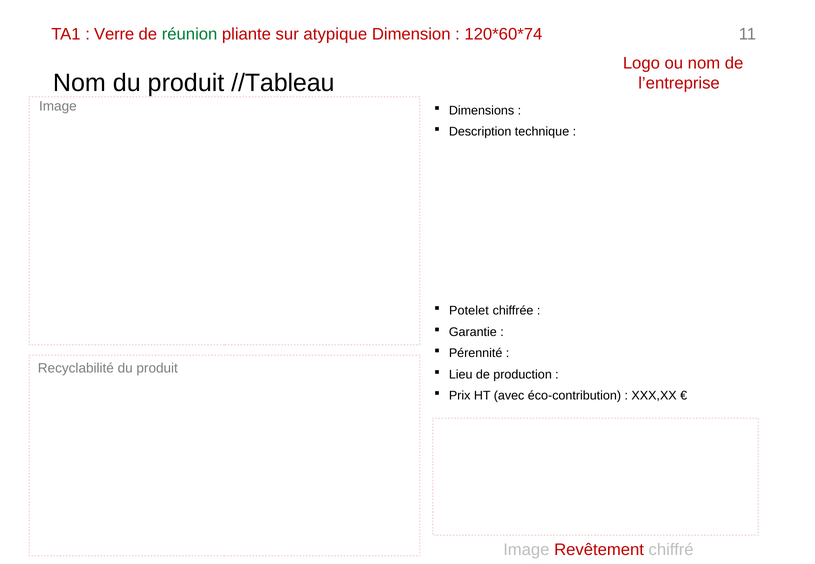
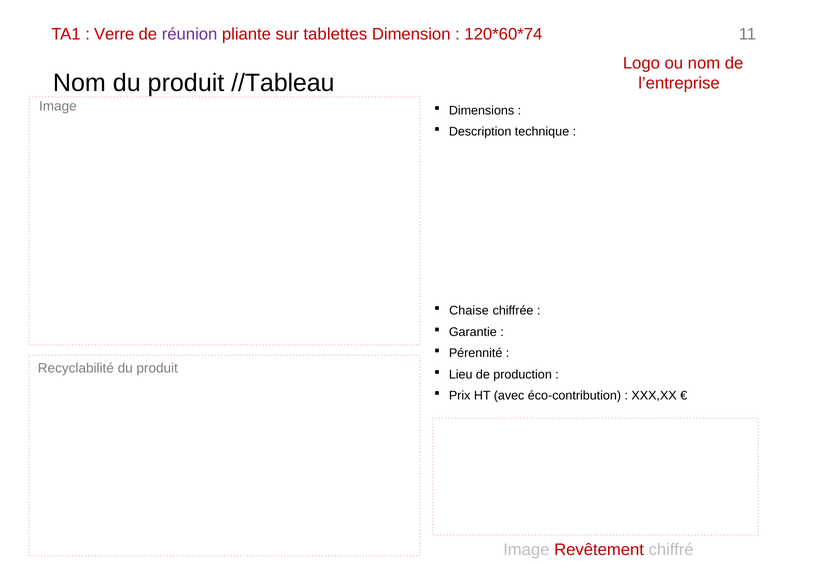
réunion colour: green -> purple
atypique: atypique -> tablettes
Potelet: Potelet -> Chaise
